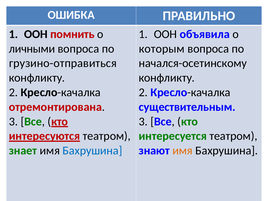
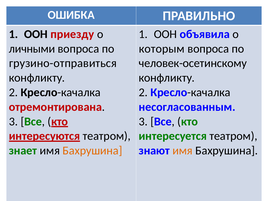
помнить: помнить -> приезду
начался-осетинскому: начался-осетинскому -> человек-осетинскому
существительным: существительным -> несогласованным
Бахрушина at (92, 151) colour: blue -> orange
